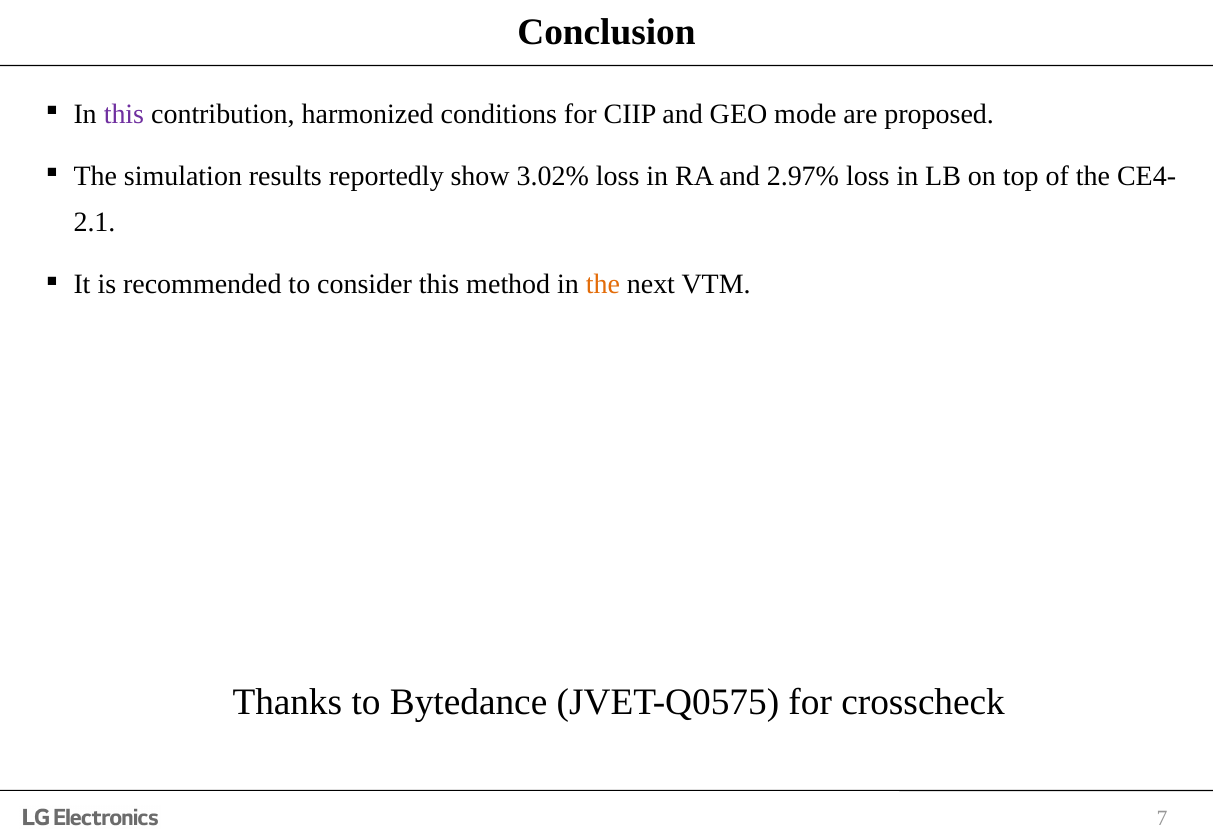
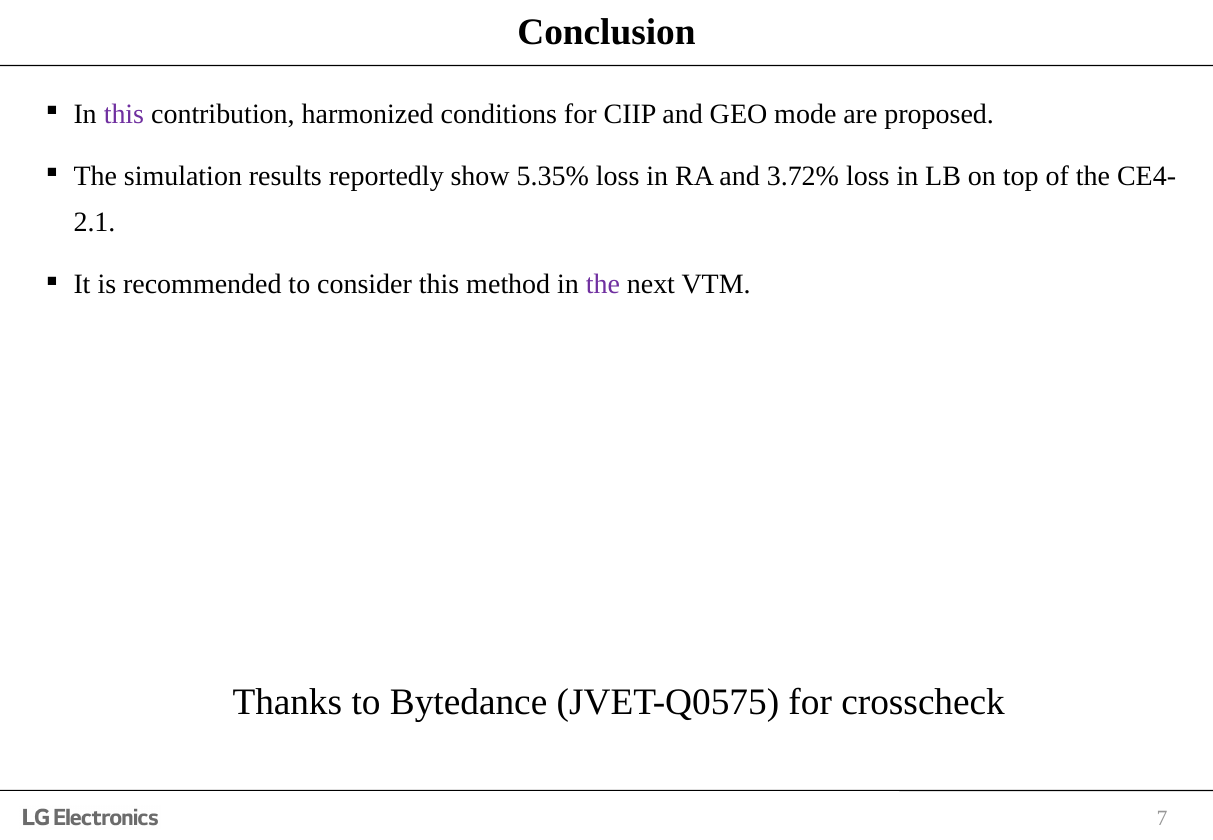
3.02%: 3.02% -> 5.35%
2.97%: 2.97% -> 3.72%
the at (603, 285) colour: orange -> purple
